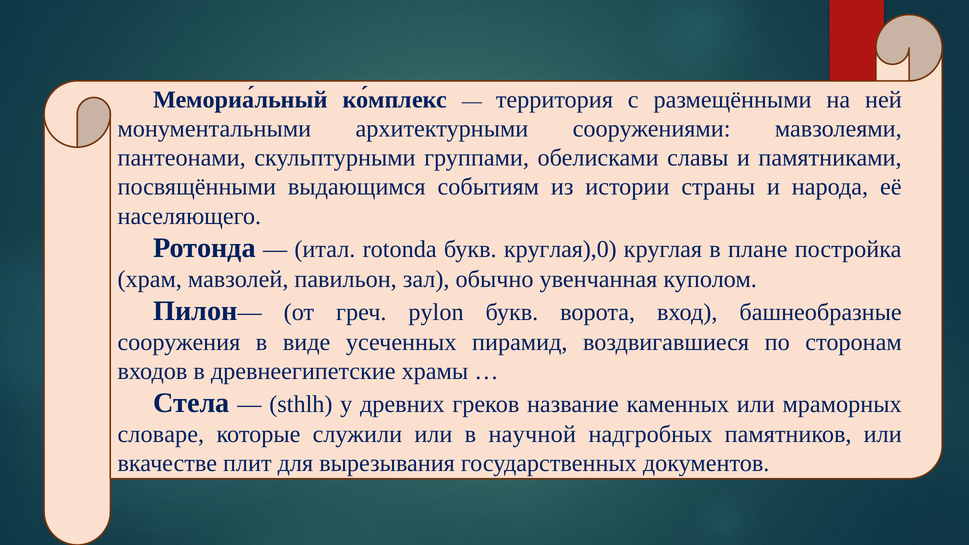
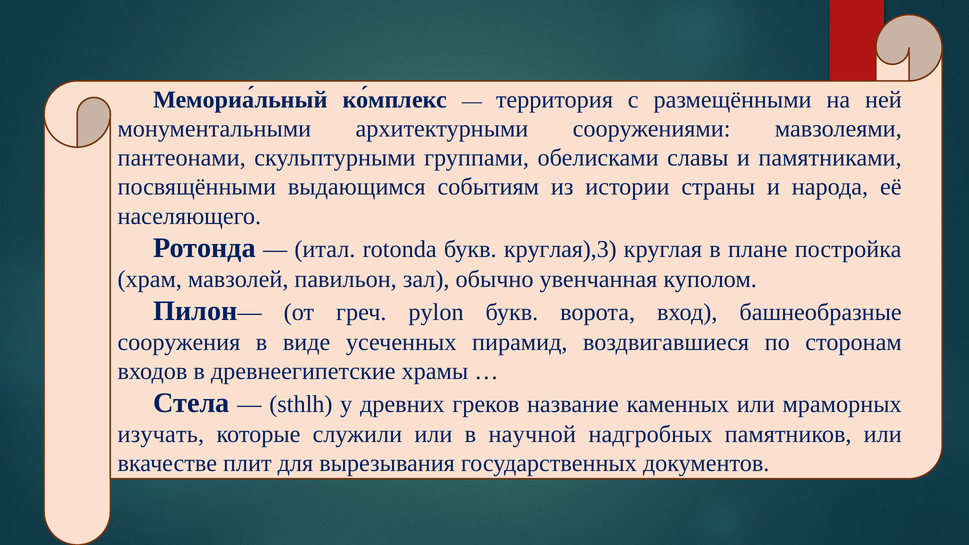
круглая),0: круглая),0 -> круглая),3
словаре: словаре -> изучать
